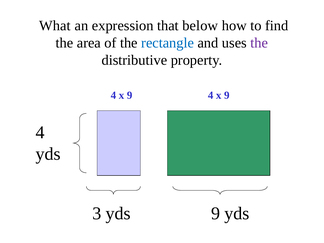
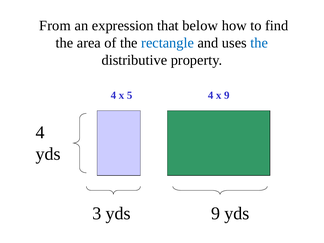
What: What -> From
the at (259, 43) colour: purple -> blue
9 at (130, 95): 9 -> 5
